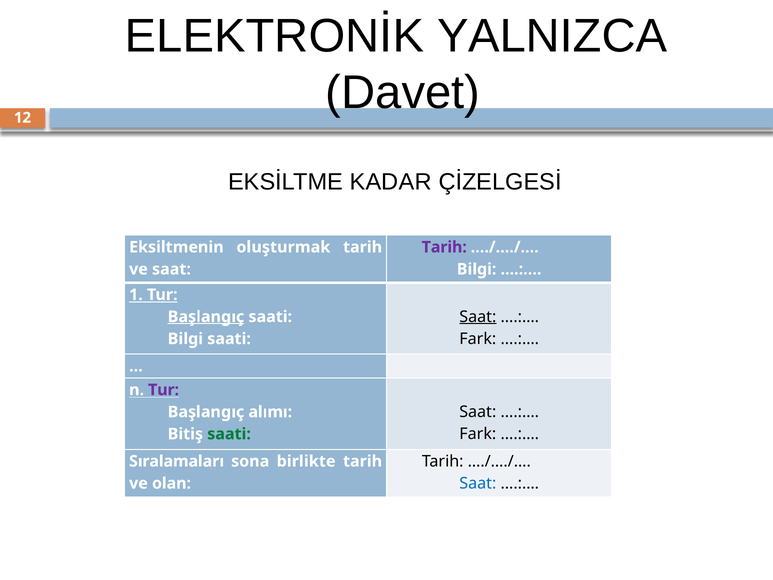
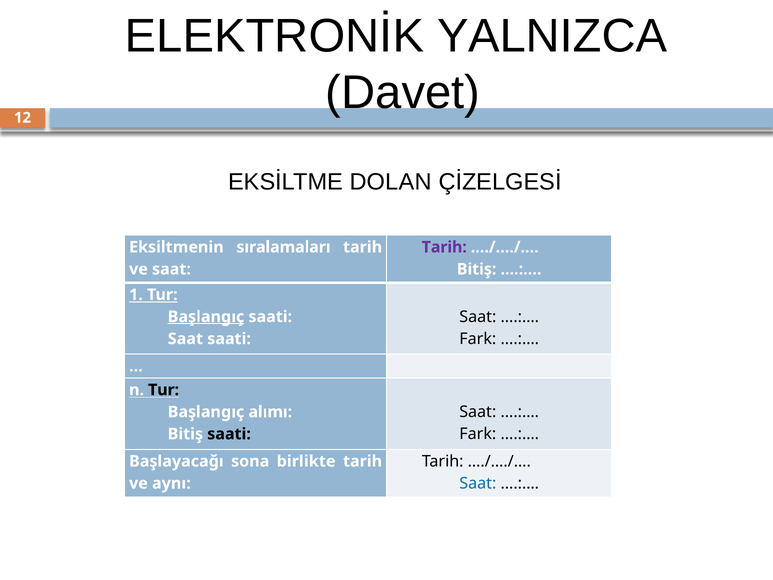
KADAR: KADAR -> DOLAN
oluşturmak: oluşturmak -> sıralamaları
Bilgi at (477, 269): Bilgi -> Bitiş
Saat at (478, 317) underline: present -> none
Bilgi at (185, 339): Bilgi -> Saat
Tur at (164, 390) colour: purple -> black
saati at (229, 434) colour: green -> black
Sıralamaları: Sıralamaları -> Başlayacağı
olan: olan -> aynı
